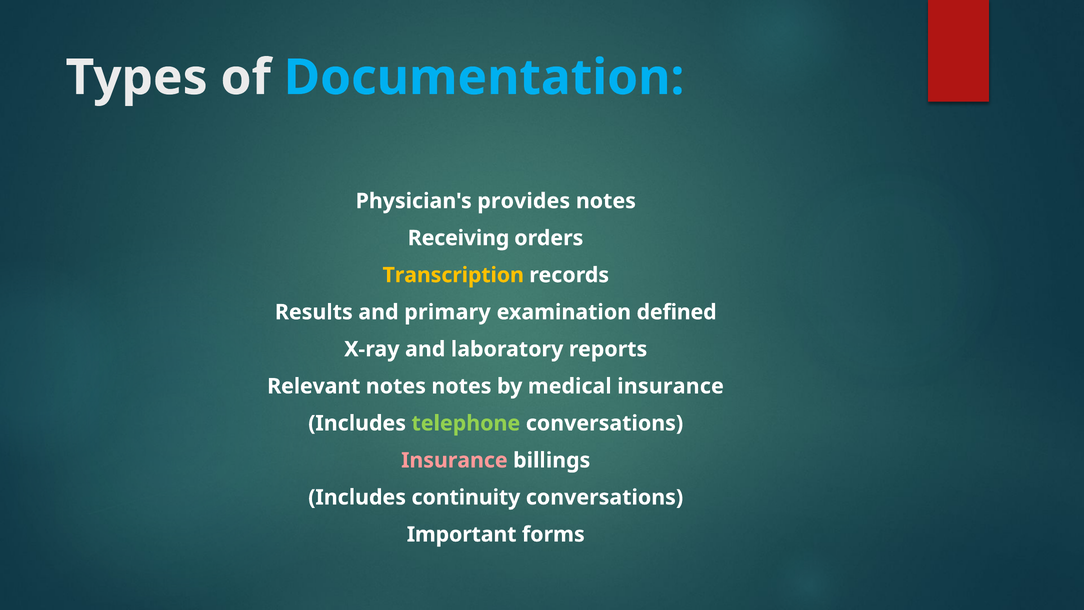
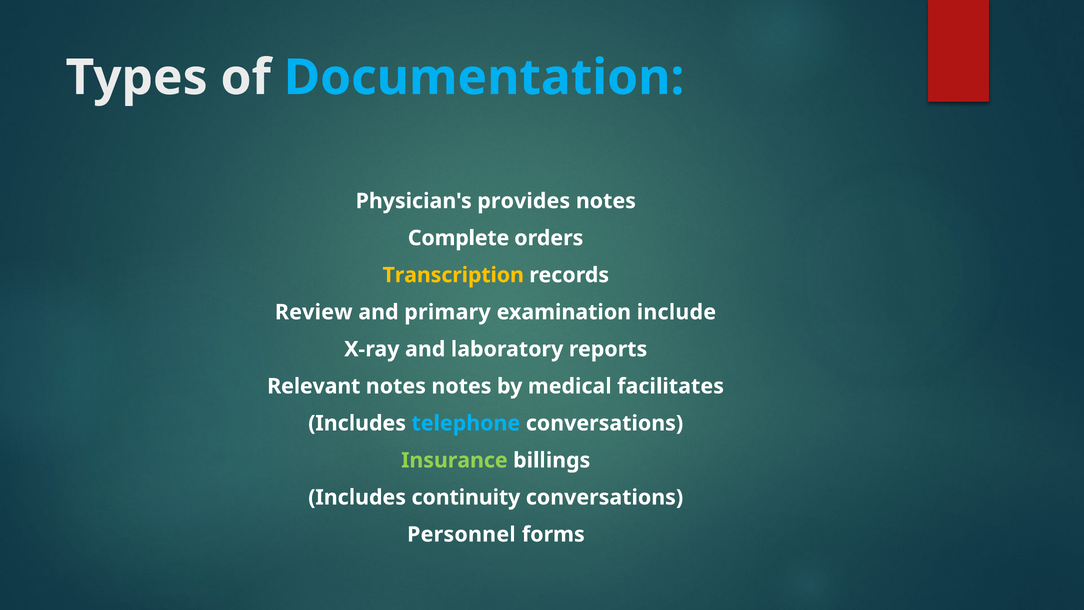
Receiving: Receiving -> Complete
Results: Results -> Review
defined: defined -> include
medical insurance: insurance -> facilitates
telephone colour: light green -> light blue
Insurance at (454, 460) colour: pink -> light green
Important: Important -> Personnel
